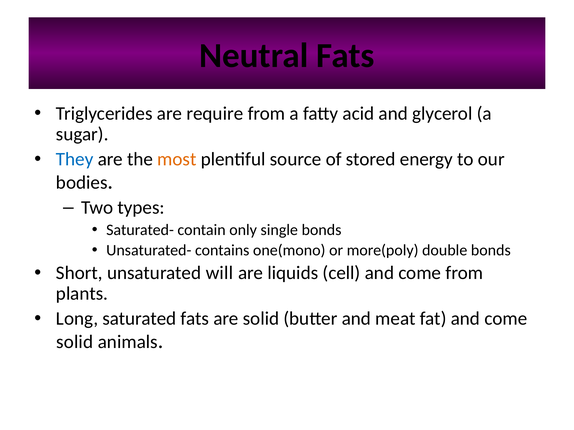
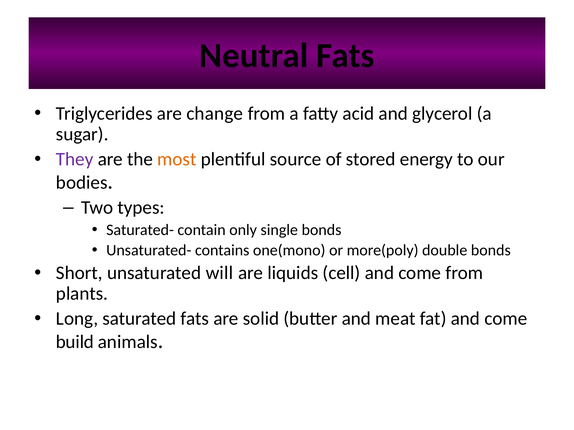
require: require -> change
They colour: blue -> purple
solid at (75, 342): solid -> build
